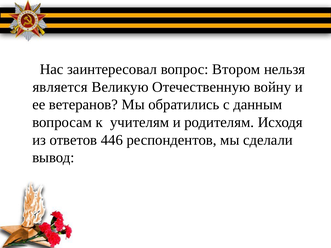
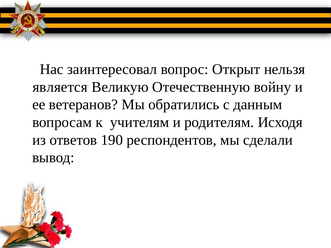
Втором: Втором -> Открыт
446: 446 -> 190
